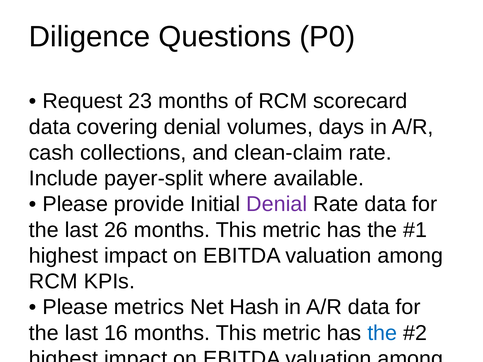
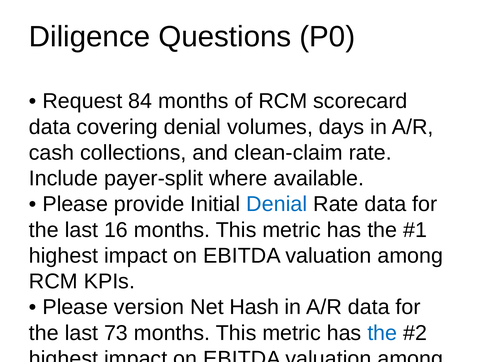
23: 23 -> 84
Denial at (277, 204) colour: purple -> blue
26: 26 -> 16
metrics: metrics -> version
16: 16 -> 73
